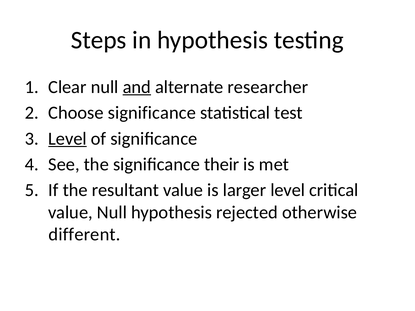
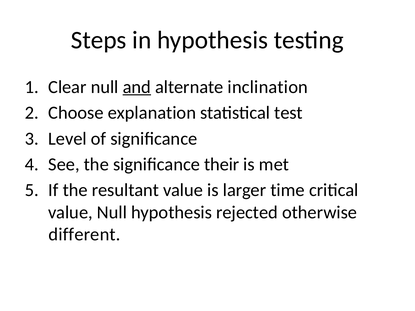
researcher: researcher -> inclination
Choose significance: significance -> explanation
Level at (67, 139) underline: present -> none
larger level: level -> time
